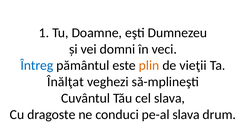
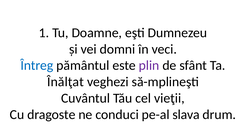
plin colour: orange -> purple
vieţii: vieţii -> sfânt
cel slava: slava -> vieţii
